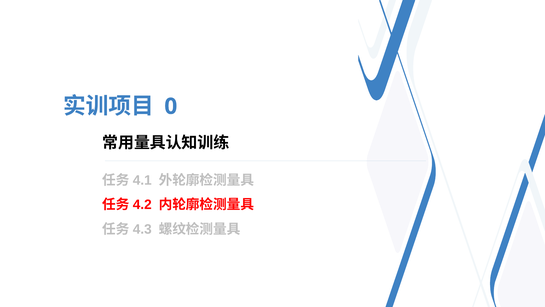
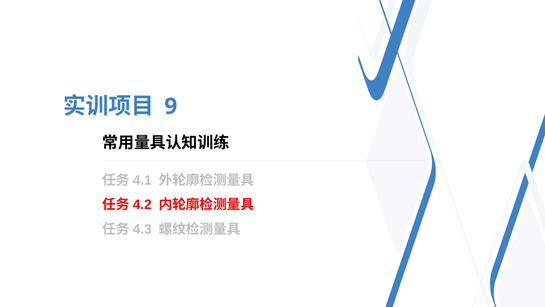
0: 0 -> 9
